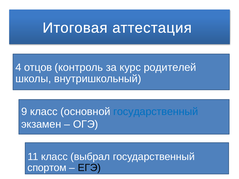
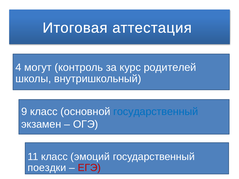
отцов: отцов -> могут
выбрал: выбрал -> эмоций
спортом: спортом -> поездки
ЕГЭ colour: black -> red
